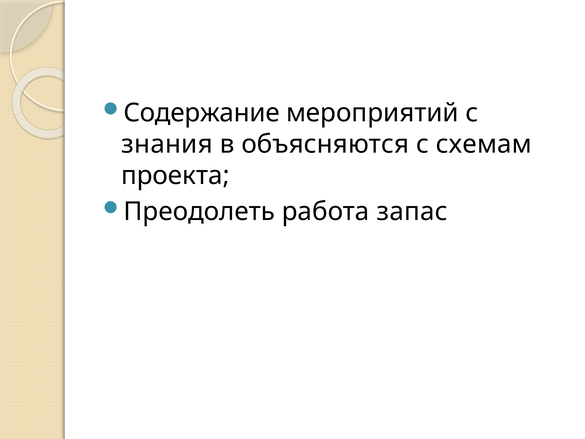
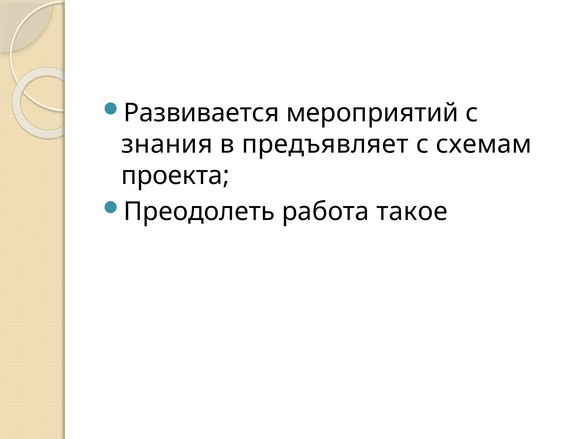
Содержание: Содержание -> Развивается
объясняются: объясняются -> предъявляет
запас: запас -> такое
